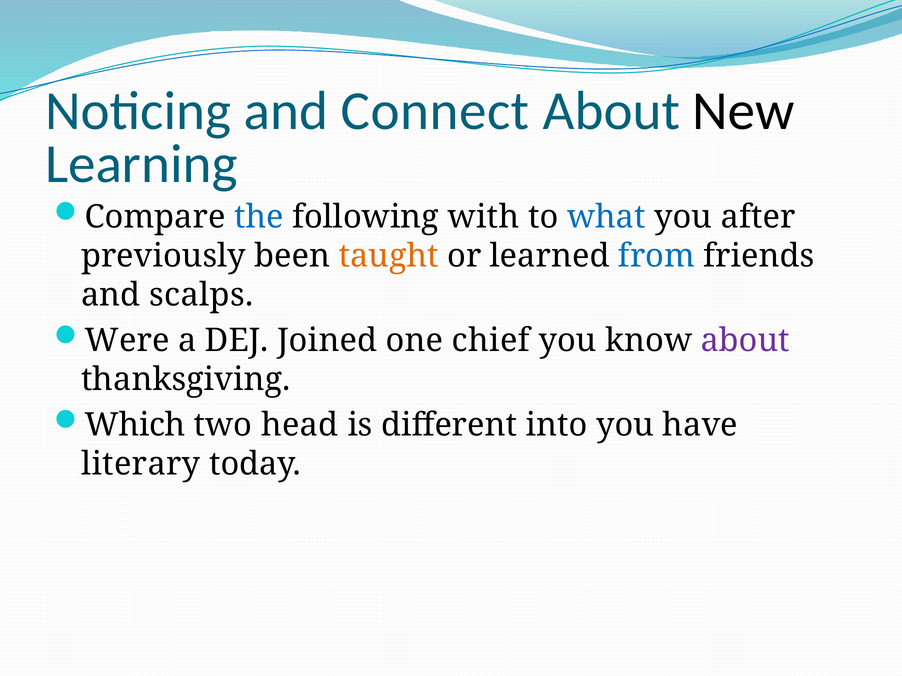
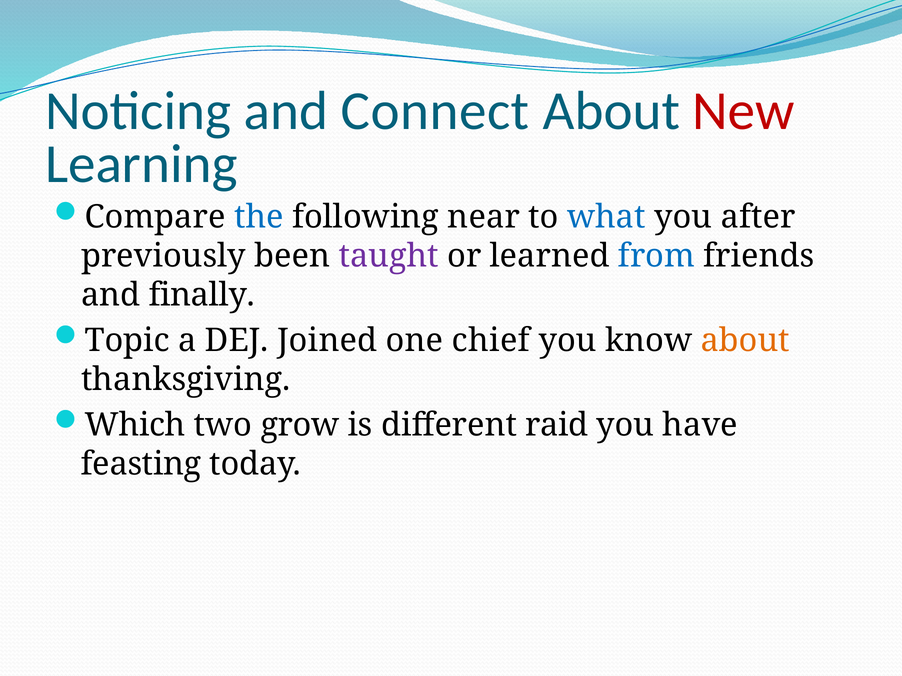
New colour: black -> red
with: with -> near
taught colour: orange -> purple
scalps: scalps -> finally
Were: Were -> Topic
about at (745, 341) colour: purple -> orange
head: head -> grow
into: into -> raid
literary: literary -> feasting
